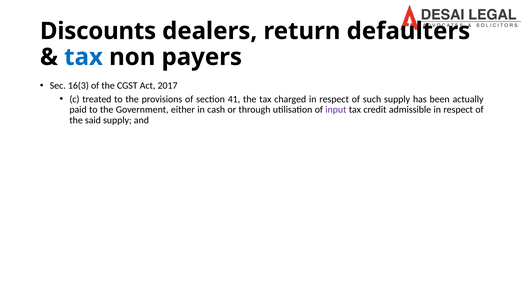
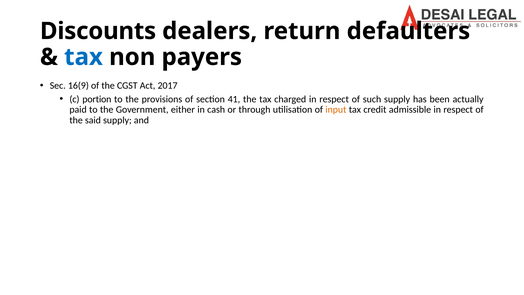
16(3: 16(3 -> 16(9
treated: treated -> portion
input colour: purple -> orange
